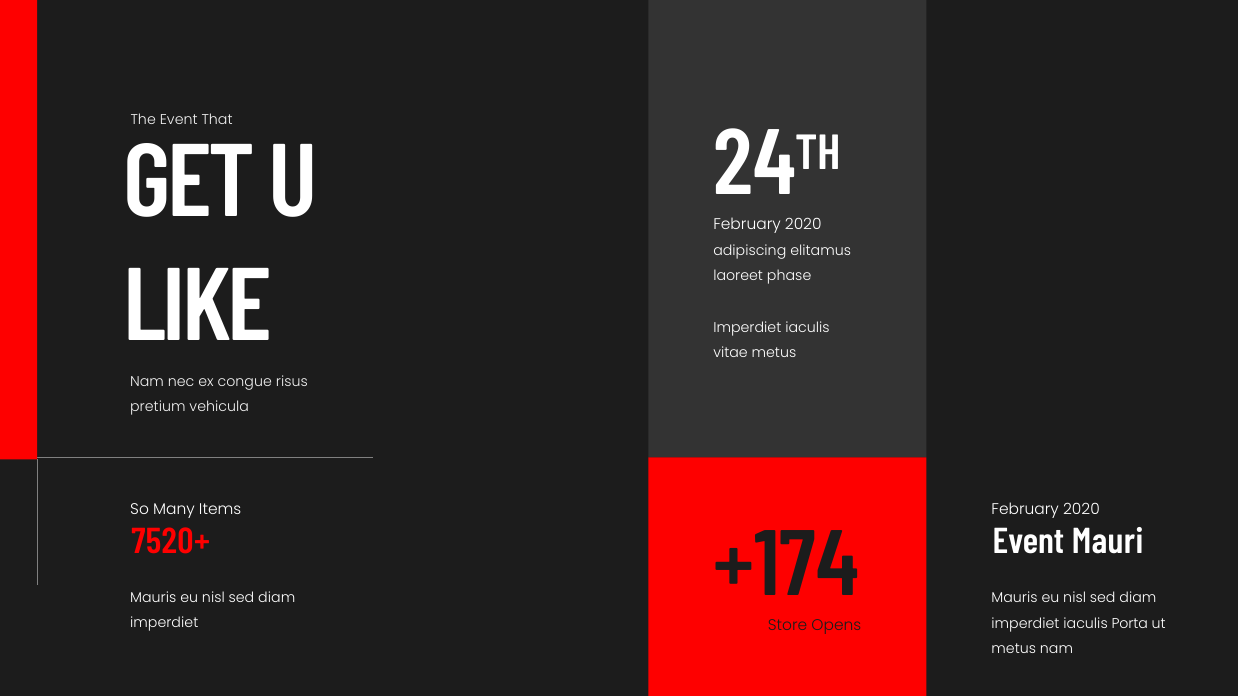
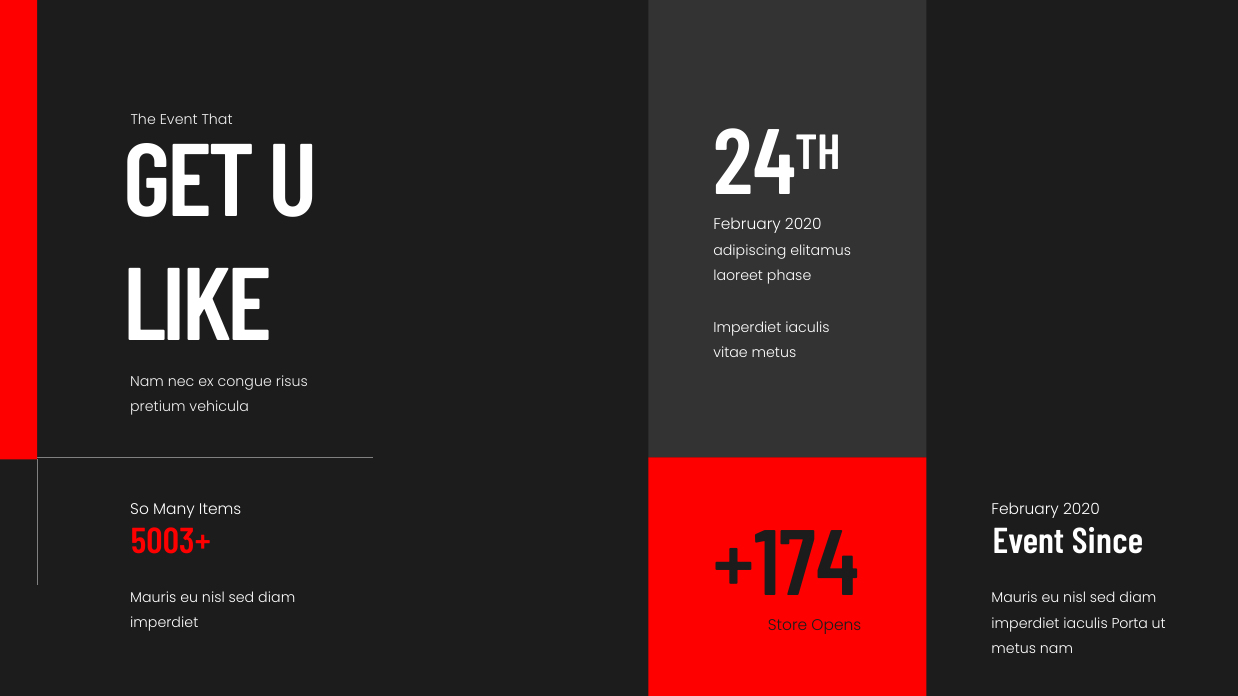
7520+: 7520+ -> 5003+
Mauri: Mauri -> Since
